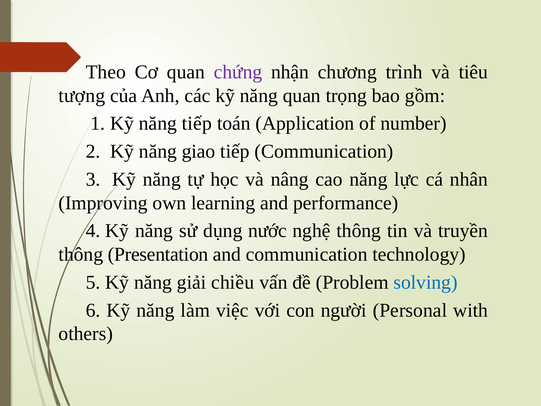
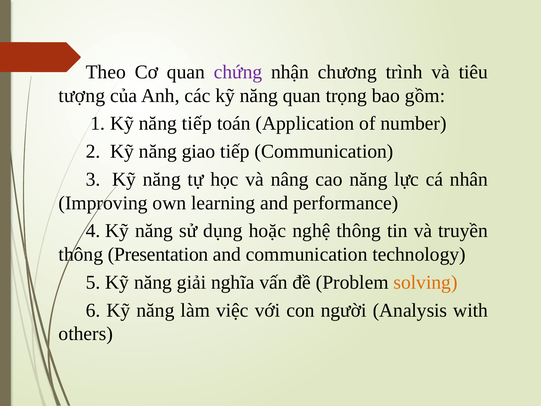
nước: nước -> hoặc
chiều: chiều -> nghĩa
solving colour: blue -> orange
Personal: Personal -> Analysis
